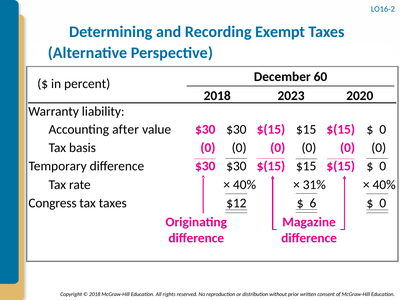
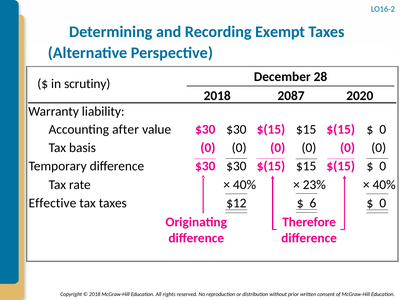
60: 60 -> 28
percent: percent -> scrutiny
2023: 2023 -> 2087
31%: 31% -> 23%
Congress: Congress -> Effective
Magazine: Magazine -> Therefore
